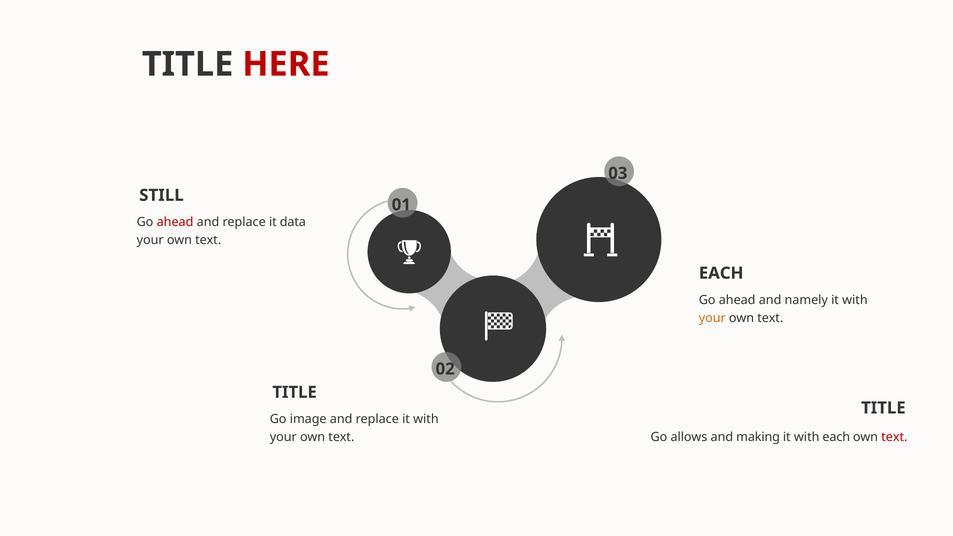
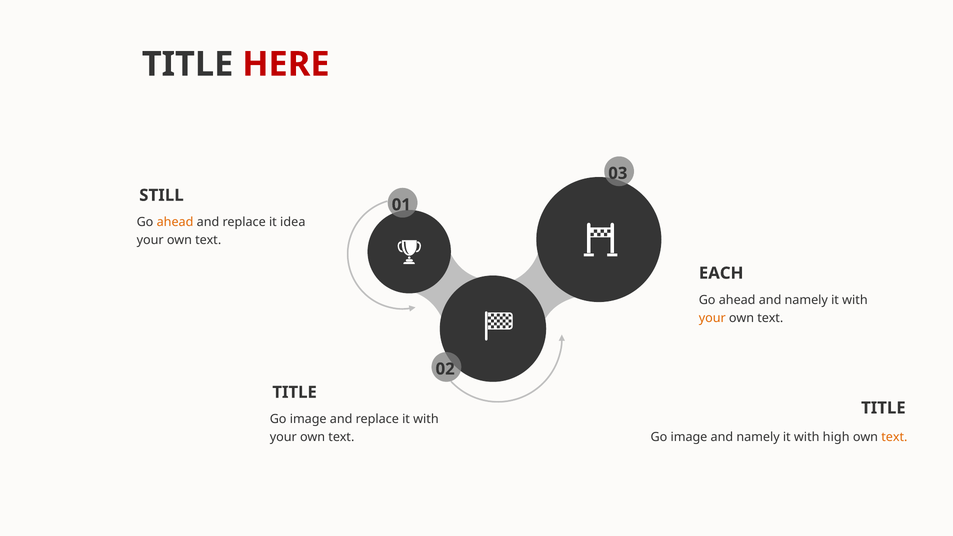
ahead at (175, 222) colour: red -> orange
data: data -> idea
allows at (689, 437): allows -> image
making at (758, 437): making -> namely
with each: each -> high
text at (894, 437) colour: red -> orange
